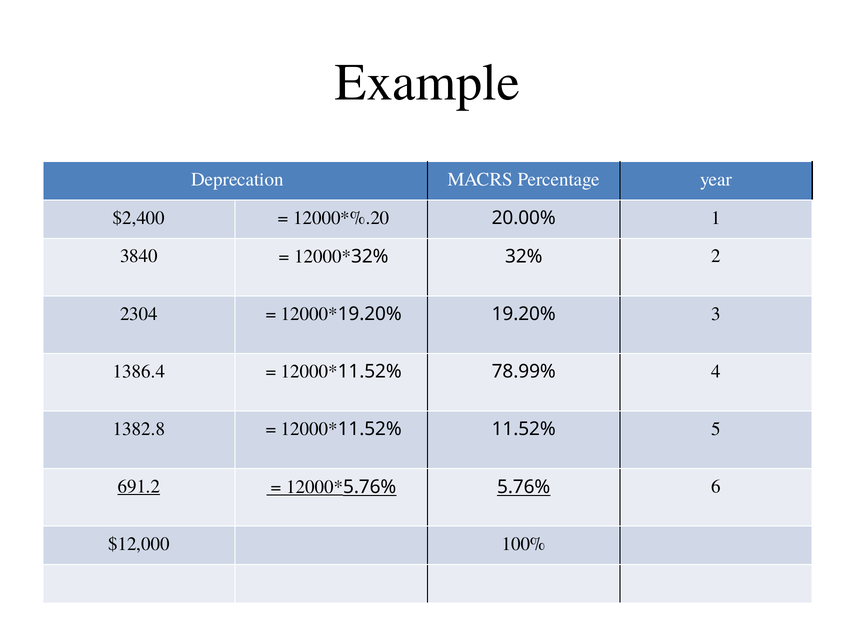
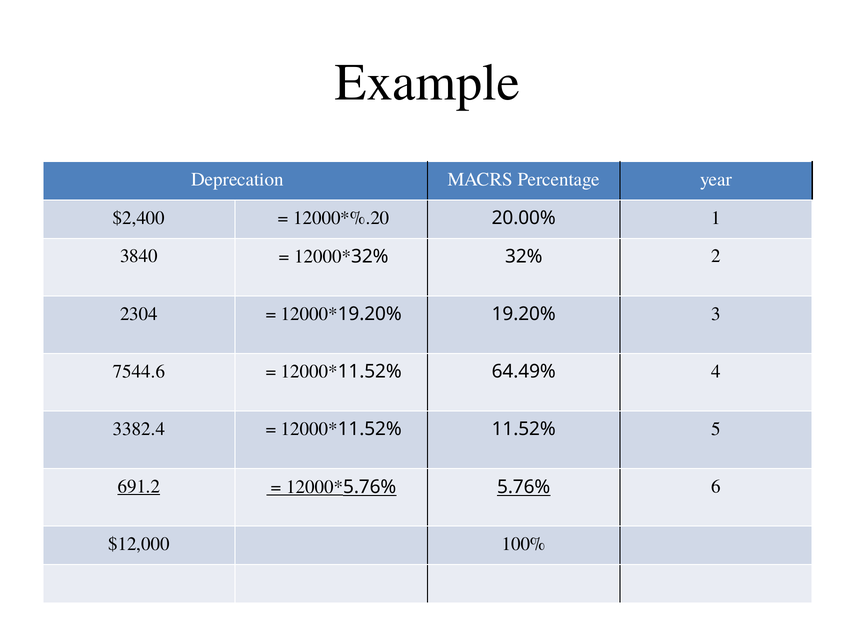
1386.4: 1386.4 -> 7544.6
78.99%: 78.99% -> 64.49%
1382.8: 1382.8 -> 3382.4
